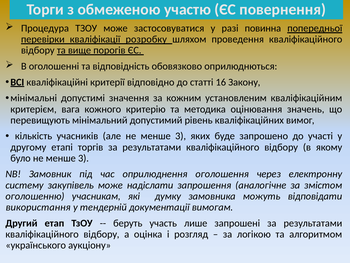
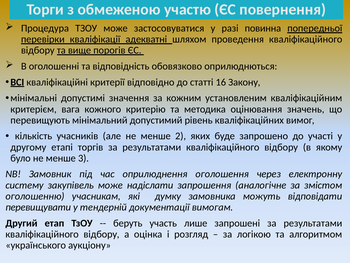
розробку: розробку -> адекватні
але не менше 3: 3 -> 2
використання: використання -> перевищувати
